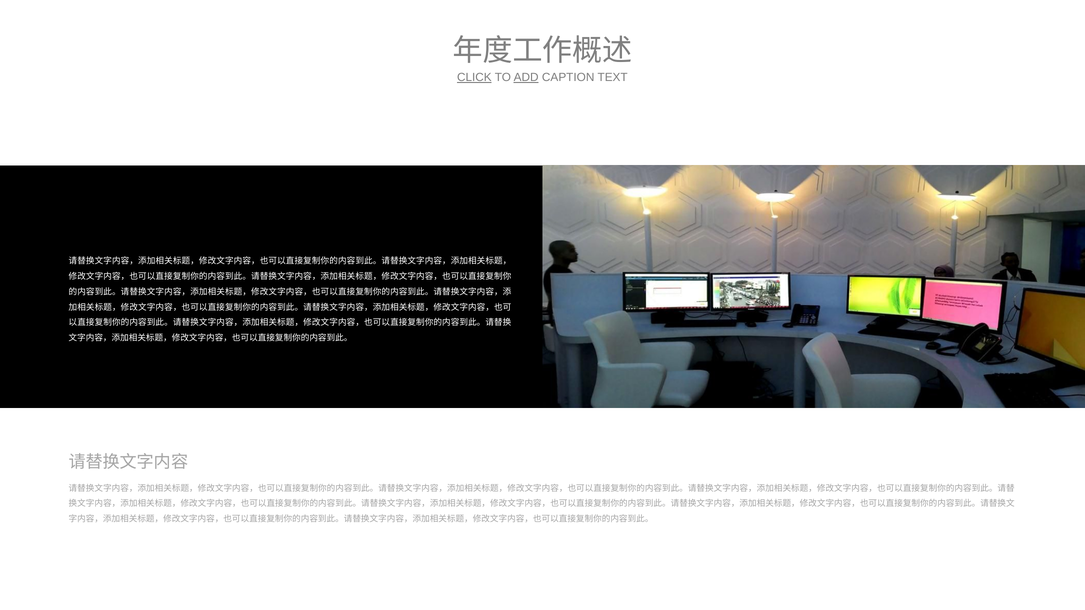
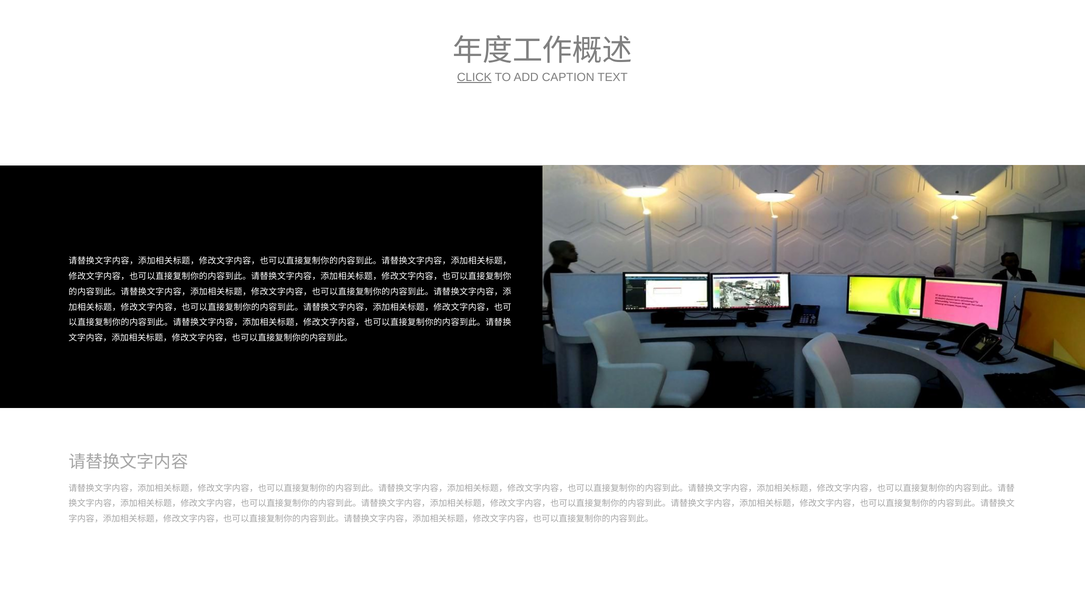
ADD underline: present -> none
